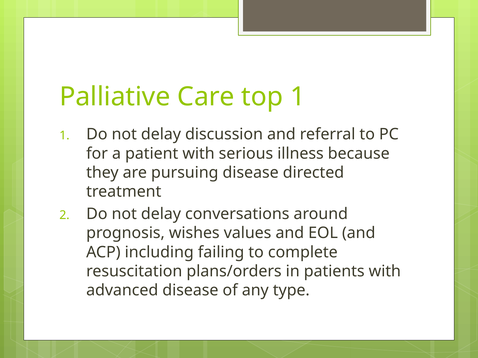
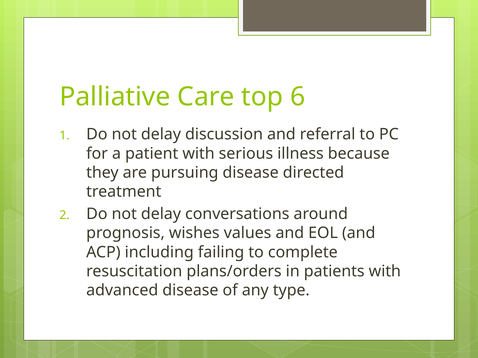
top 1: 1 -> 6
